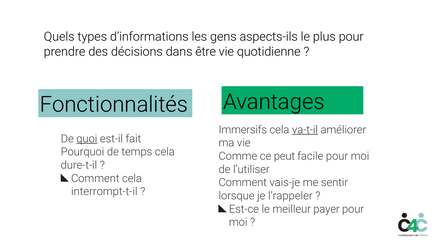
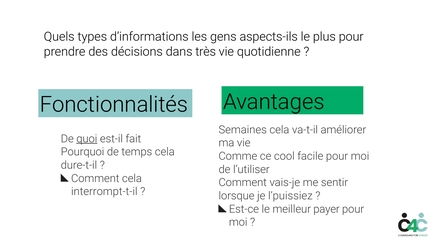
être: être -> très
Immersifs: Immersifs -> Semaines
va-t-il underline: present -> none
peut: peut -> cool
l’rappeler: l’rappeler -> l’puissiez
